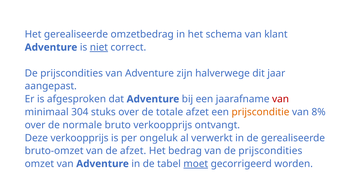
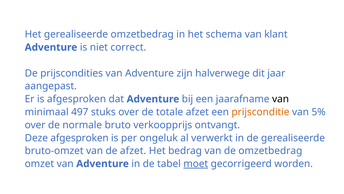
niet underline: present -> none
van at (281, 99) colour: red -> black
304: 304 -> 497
8%: 8% -> 5%
Deze verkoopprijs: verkoopprijs -> afgesproken
van de prijscondities: prijscondities -> omzetbedrag
